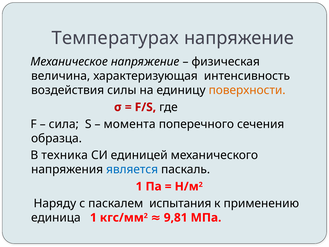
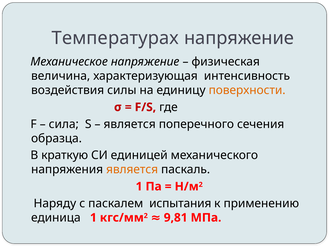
момента at (130, 124): момента -> является
техника: техника -> краткую
является at (132, 169) colour: blue -> orange
